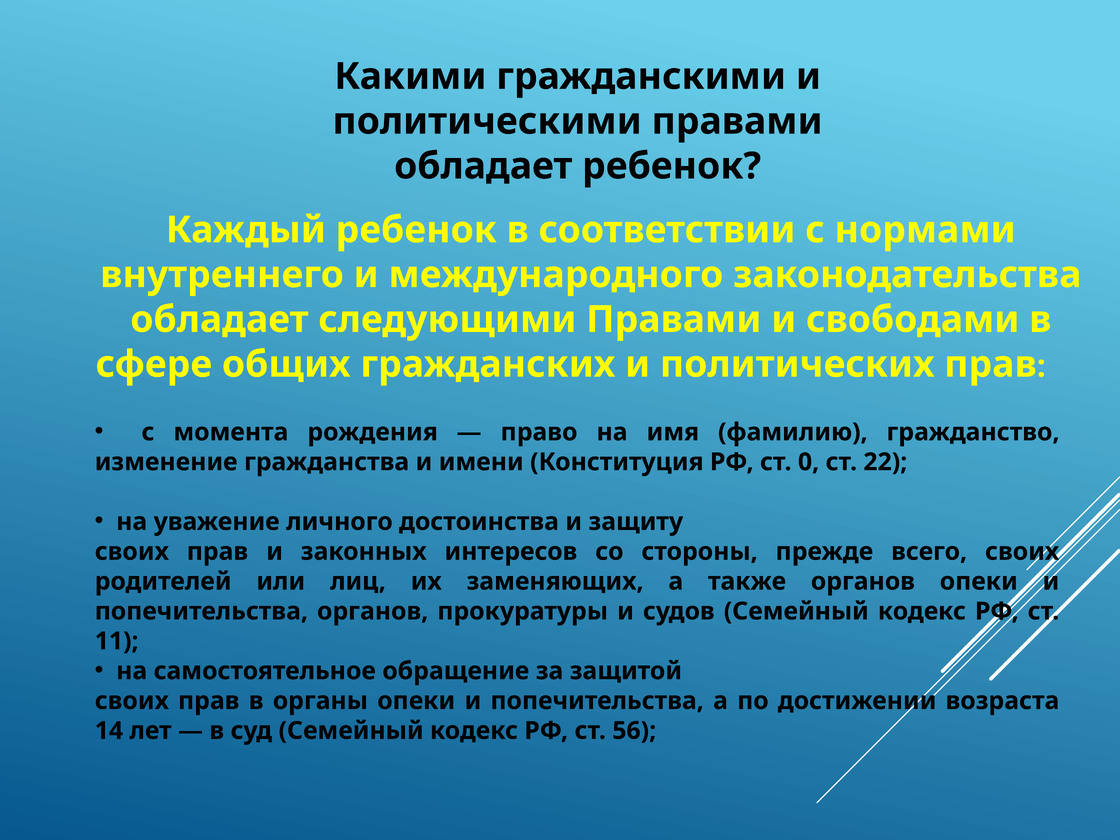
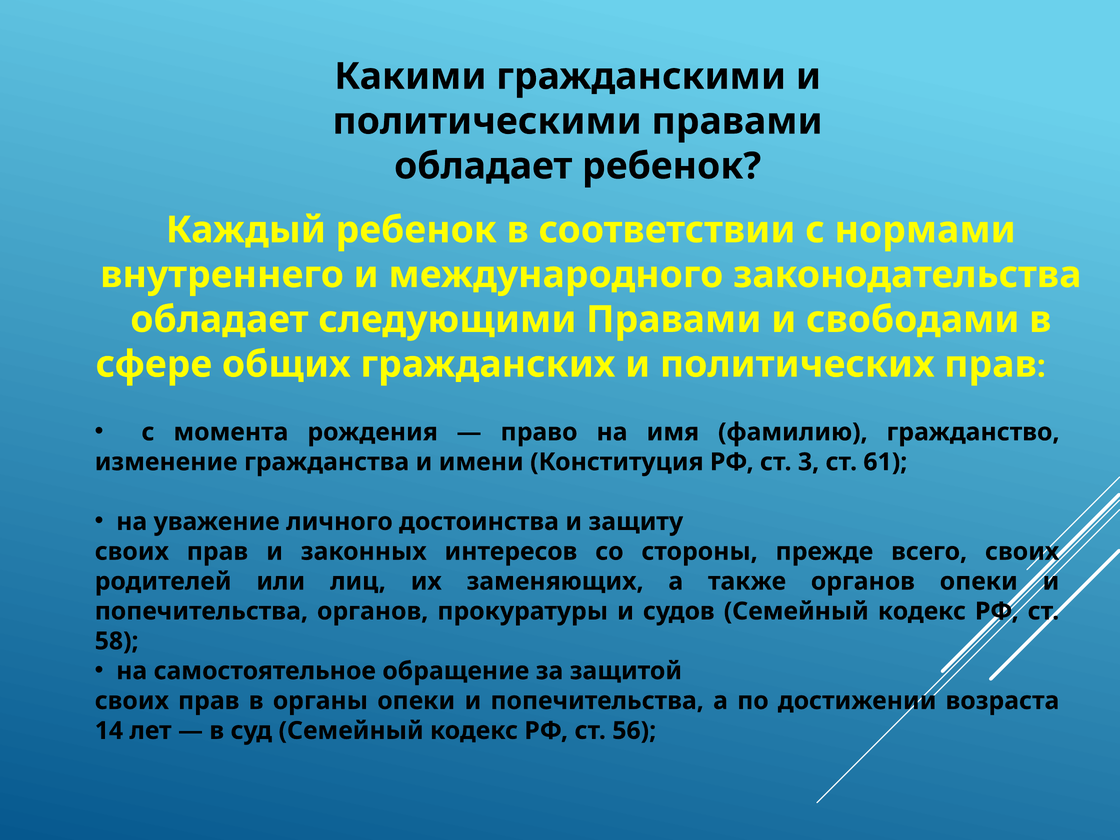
0: 0 -> 3
22: 22 -> 61
11: 11 -> 58
